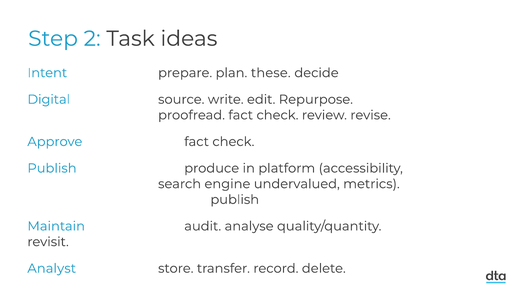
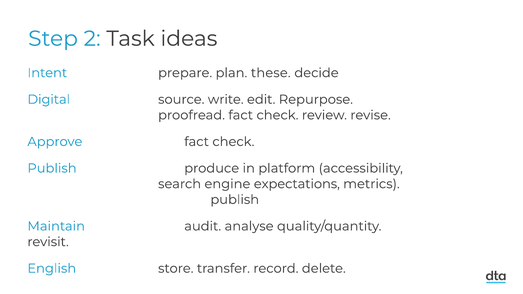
undervalued: undervalued -> expectations
Analyst: Analyst -> English
